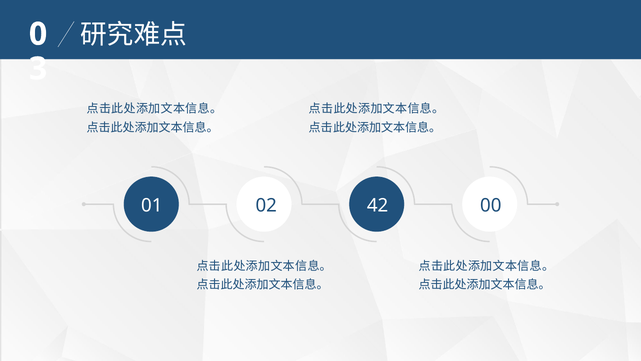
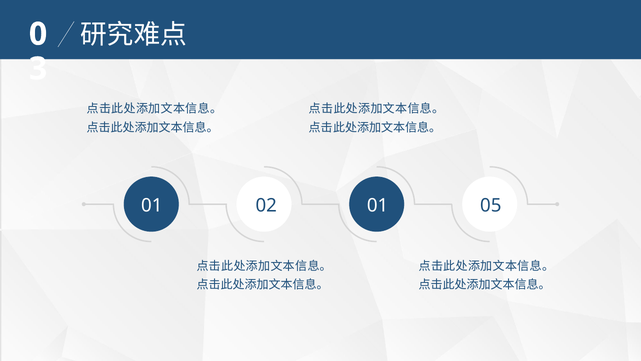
01 42: 42 -> 01
00: 00 -> 05
